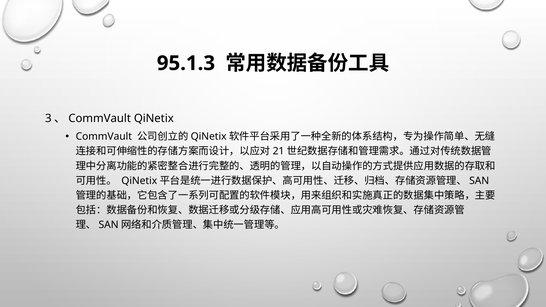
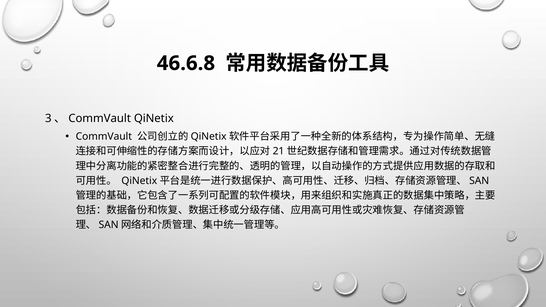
95.1.3: 95.1.3 -> 46.6.8
